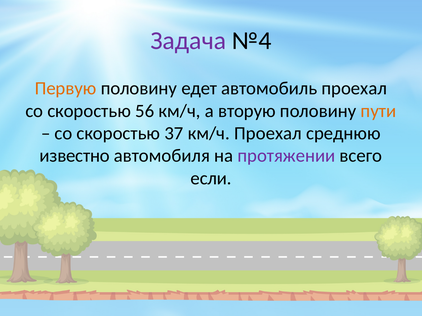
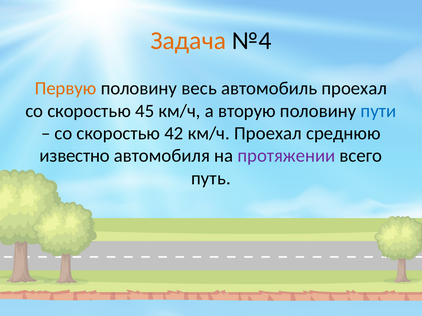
Задача colour: purple -> orange
едет: едет -> весь
56: 56 -> 45
пути colour: orange -> blue
37: 37 -> 42
если: если -> путь
